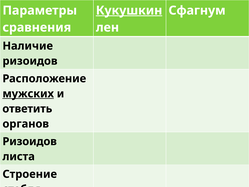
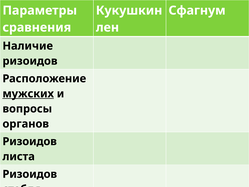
Кукушкин underline: present -> none
ответить: ответить -> вопросы
Строение at (30, 174): Строение -> Ризоидов
